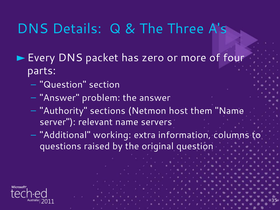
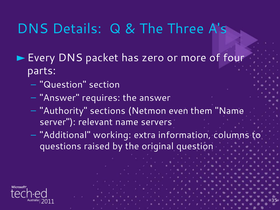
problem: problem -> requires
host: host -> even
